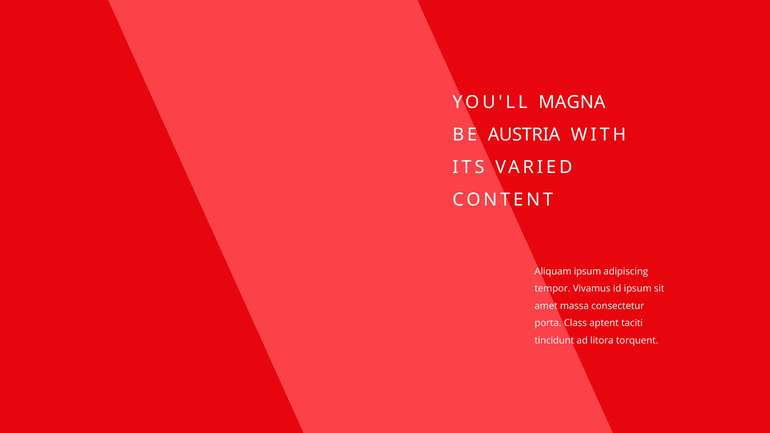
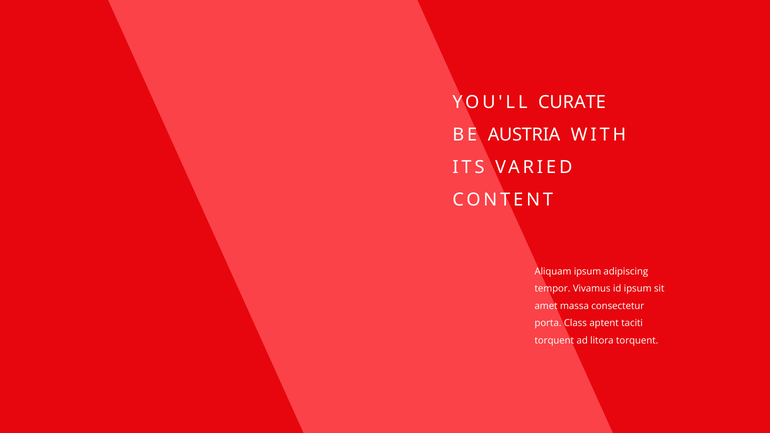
MAGNA: MAGNA -> CURATE
tincidunt at (554, 341): tincidunt -> torquent
